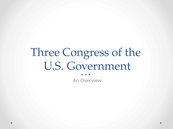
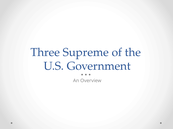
Congress: Congress -> Supreme
